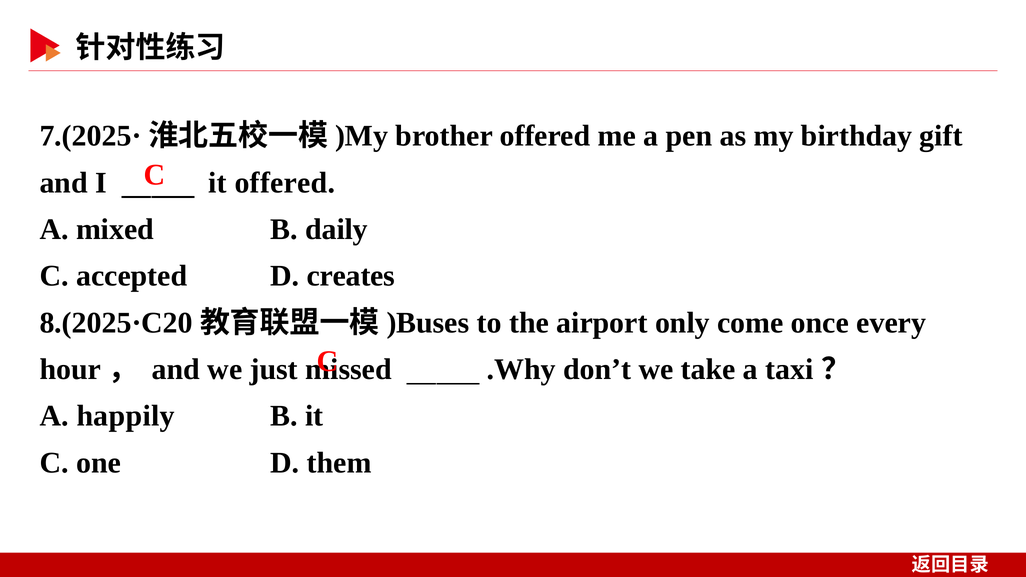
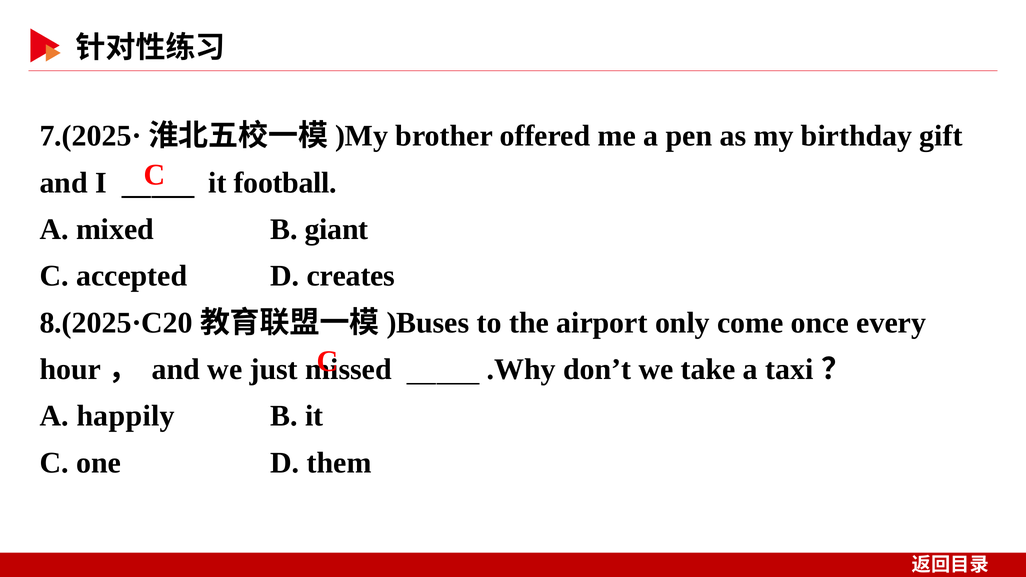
it offered: offered -> football
daily: daily -> giant
